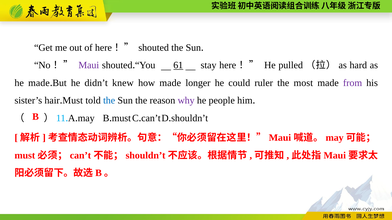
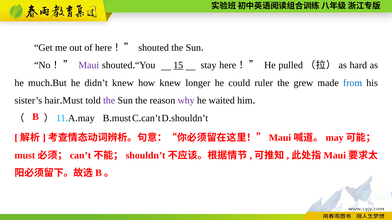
61: 61 -> 15
he made: made -> much
how made: made -> knew
most: most -> grew
from colour: purple -> blue
the at (109, 101) colour: blue -> purple
people: people -> waited
